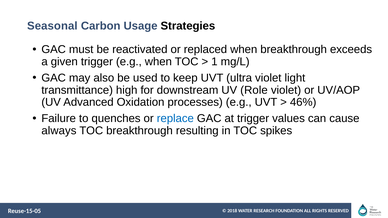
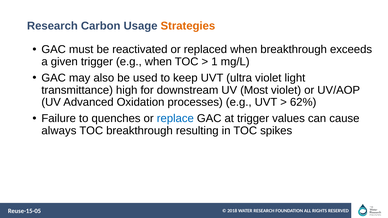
Seasonal at (52, 26): Seasonal -> Research
Strategies colour: black -> orange
Role: Role -> Most
46%: 46% -> 62%
